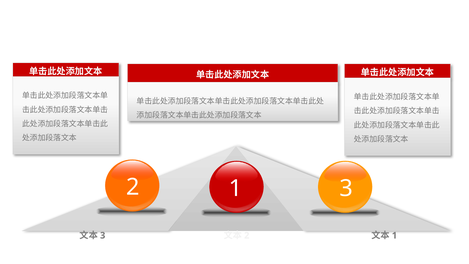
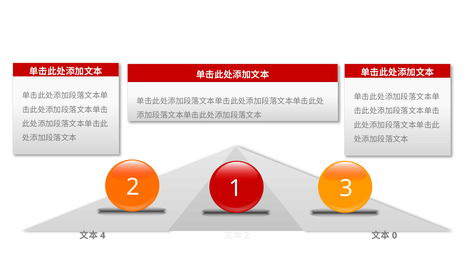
3 at (103, 235): 3 -> 4
1 at (395, 235): 1 -> 0
